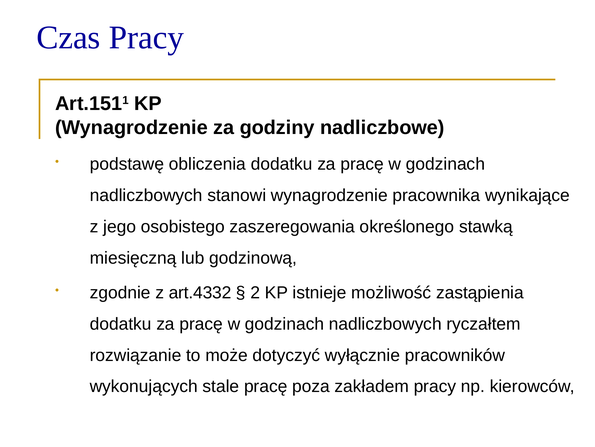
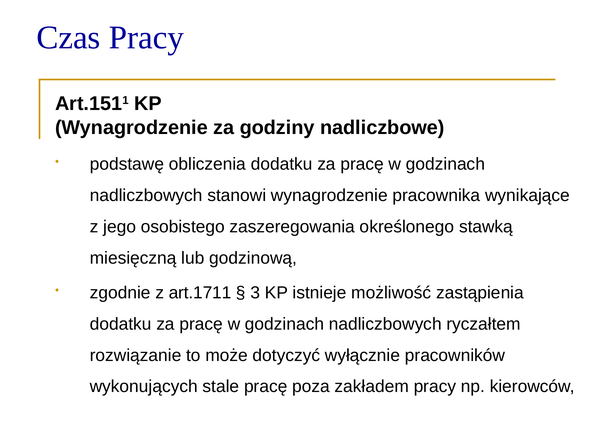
art.4332: art.4332 -> art.1711
2: 2 -> 3
